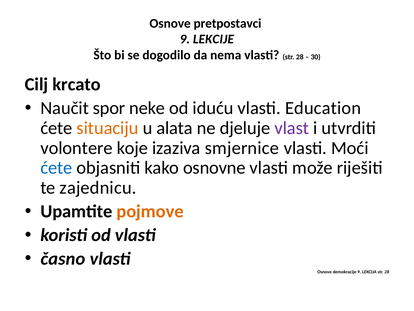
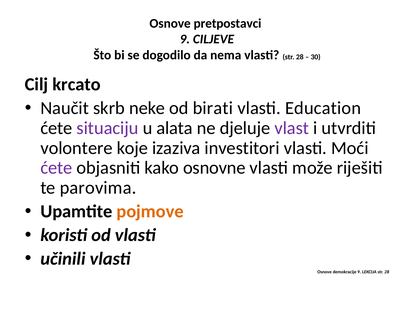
LEKCIJE: LEKCIJE -> CILJEVE
spor: spor -> skrb
iduću: iduću -> birati
situaciju colour: orange -> purple
smjernice: smjernice -> investitori
ćete at (56, 168) colour: blue -> purple
zajednicu: zajednicu -> parovima
časno: časno -> učinili
